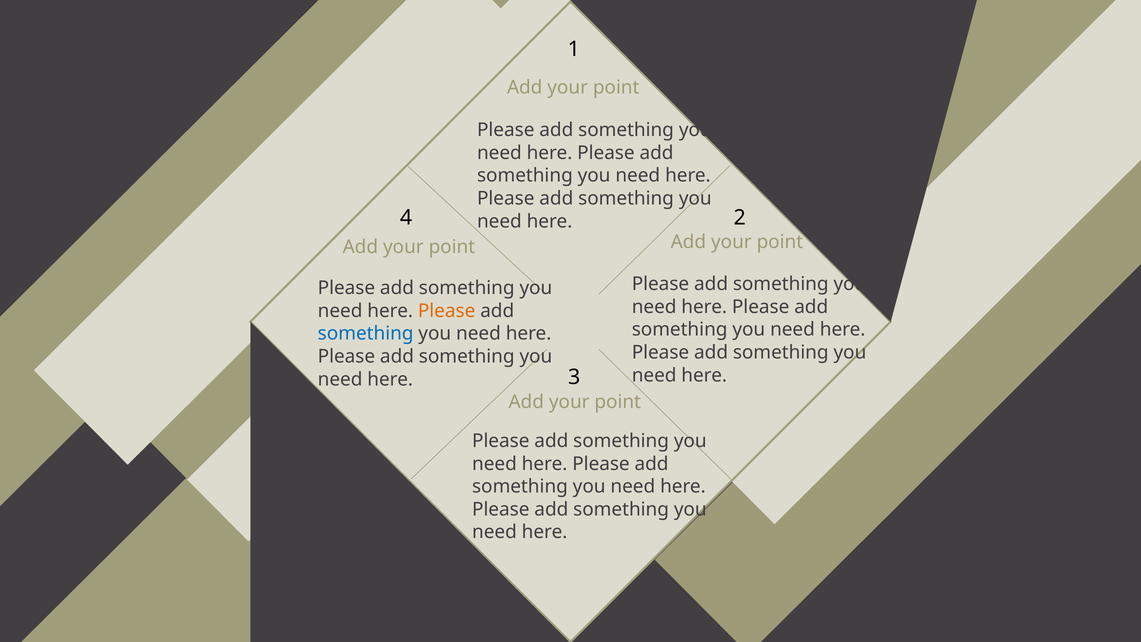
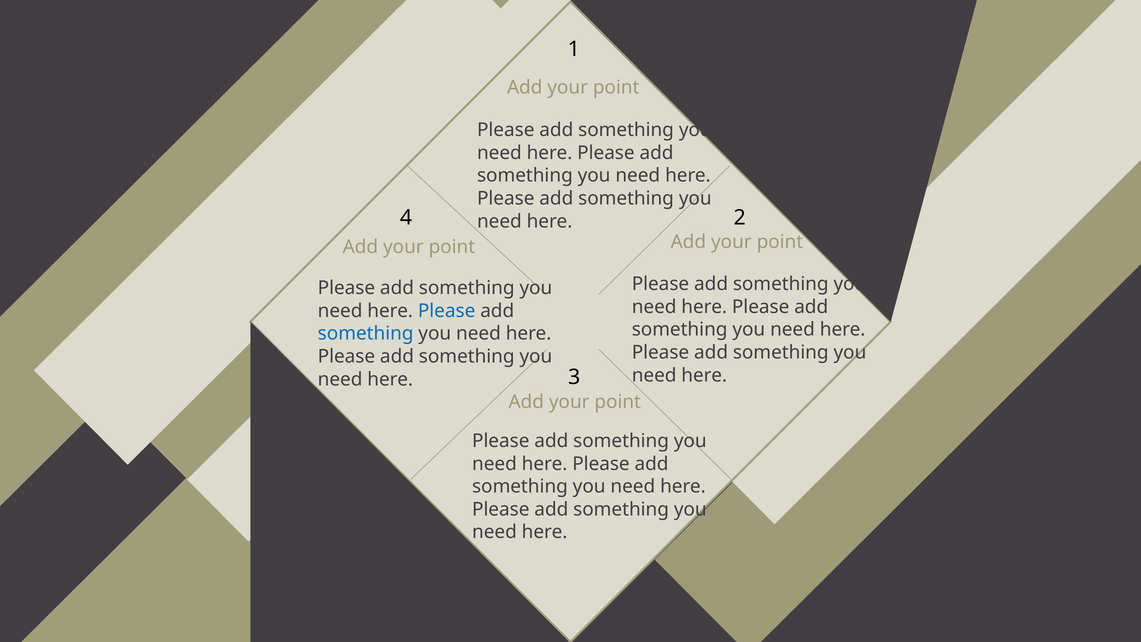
Please at (447, 311) colour: orange -> blue
